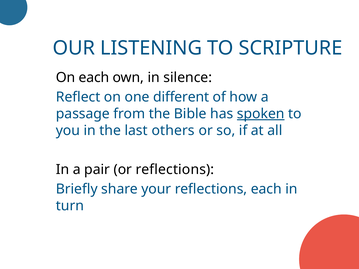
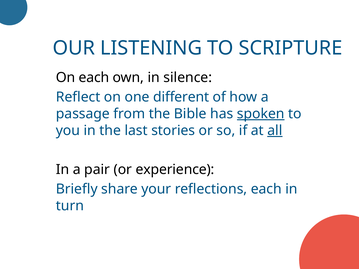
others: others -> stories
all underline: none -> present
or reflections: reflections -> experience
